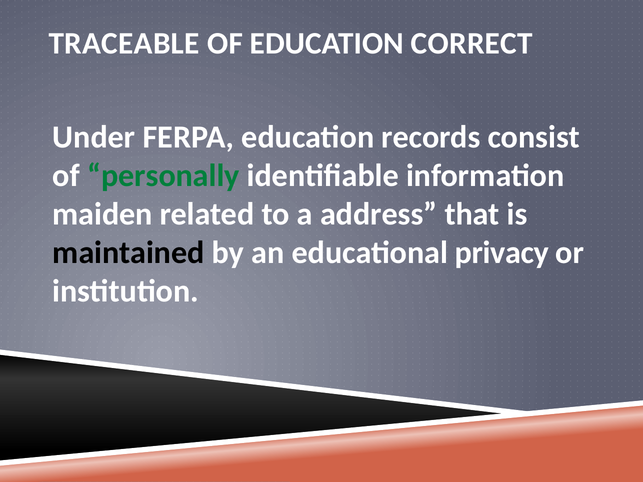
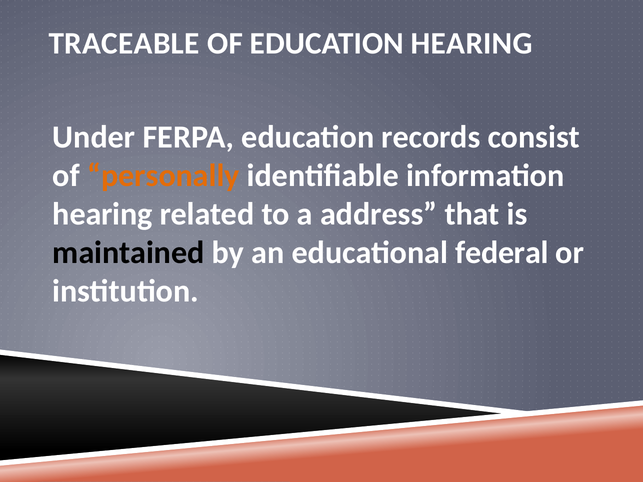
EDUCATION CORRECT: CORRECT -> HEARING
personally colour: green -> orange
maiden at (102, 214): maiden -> hearing
privacy: privacy -> federal
